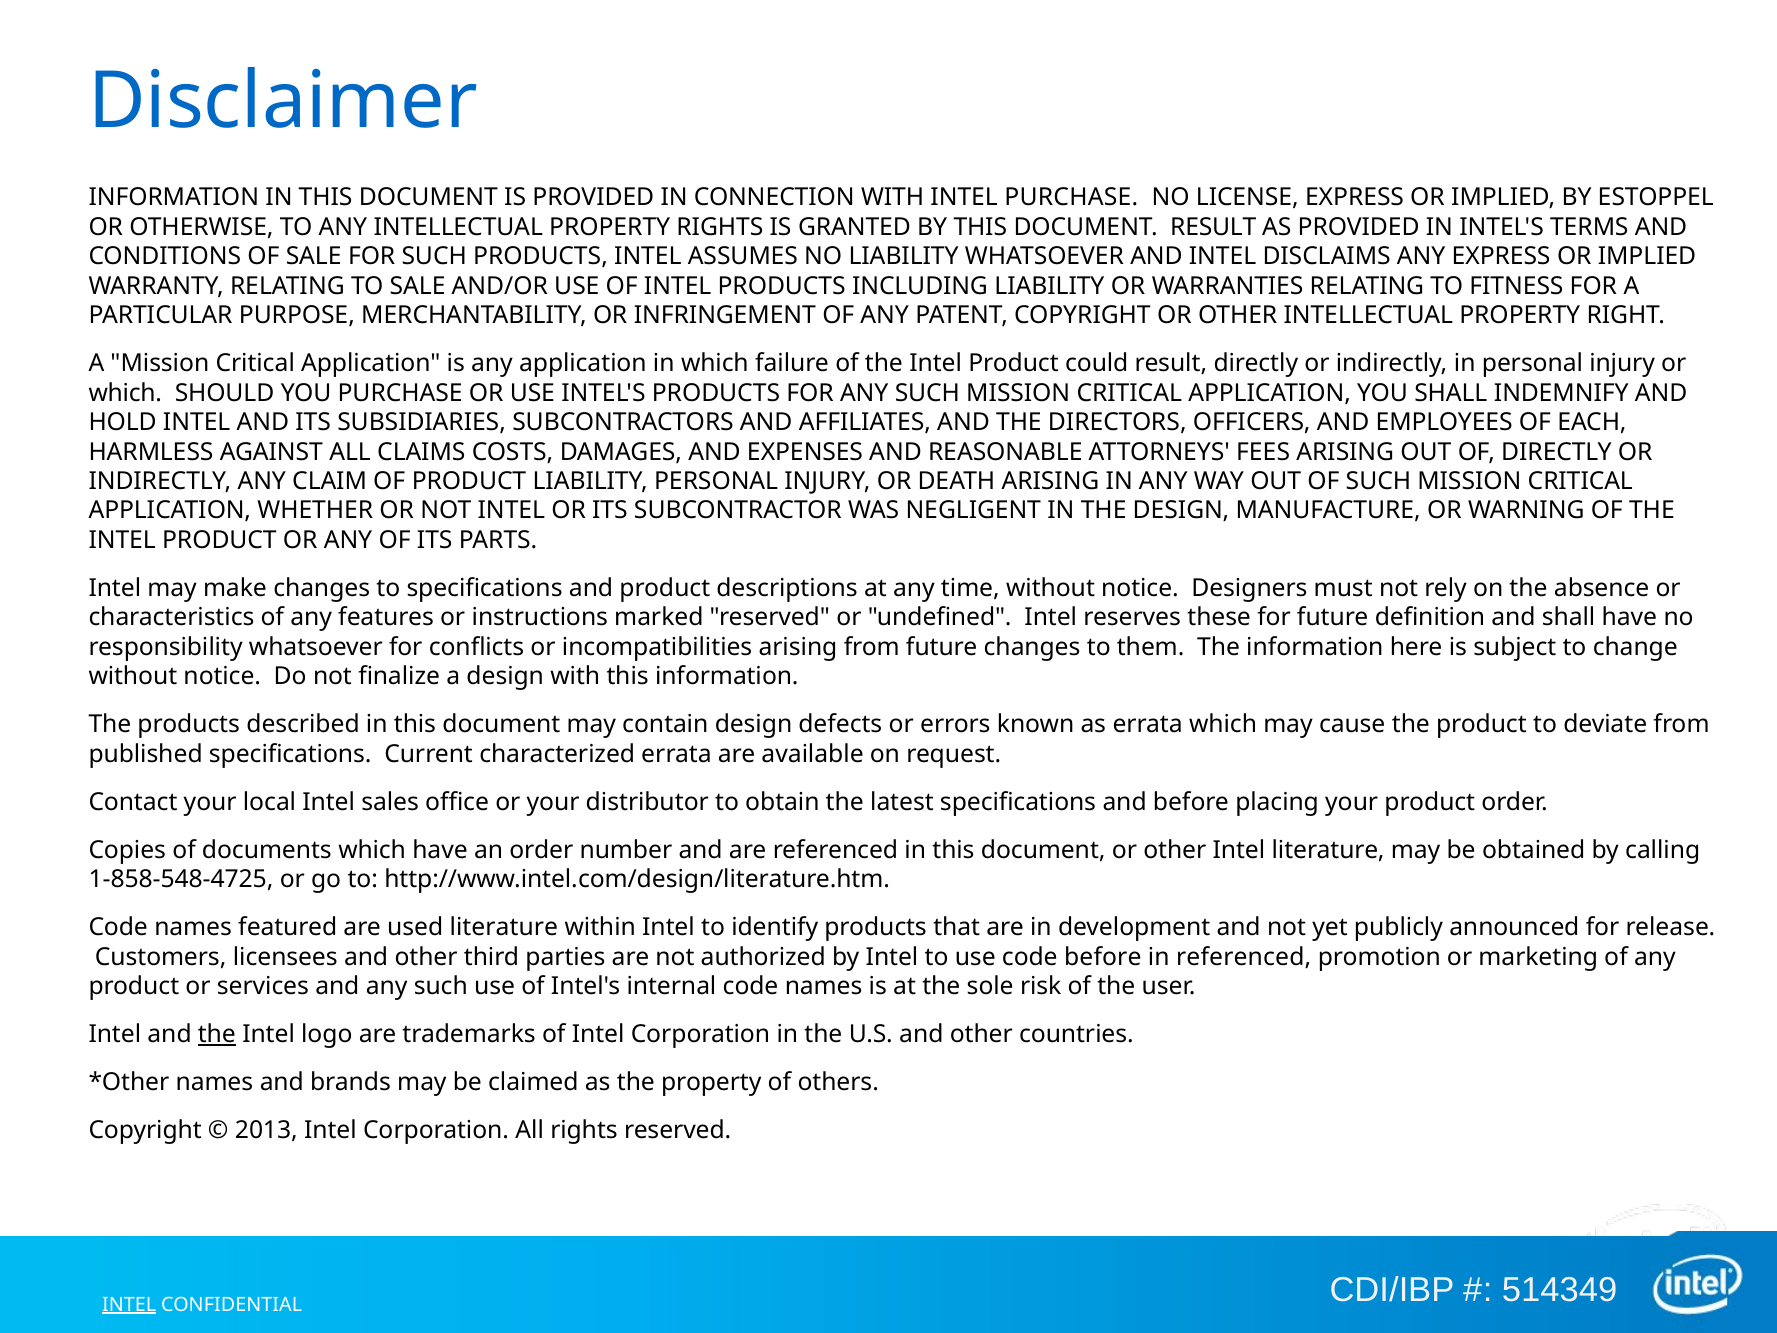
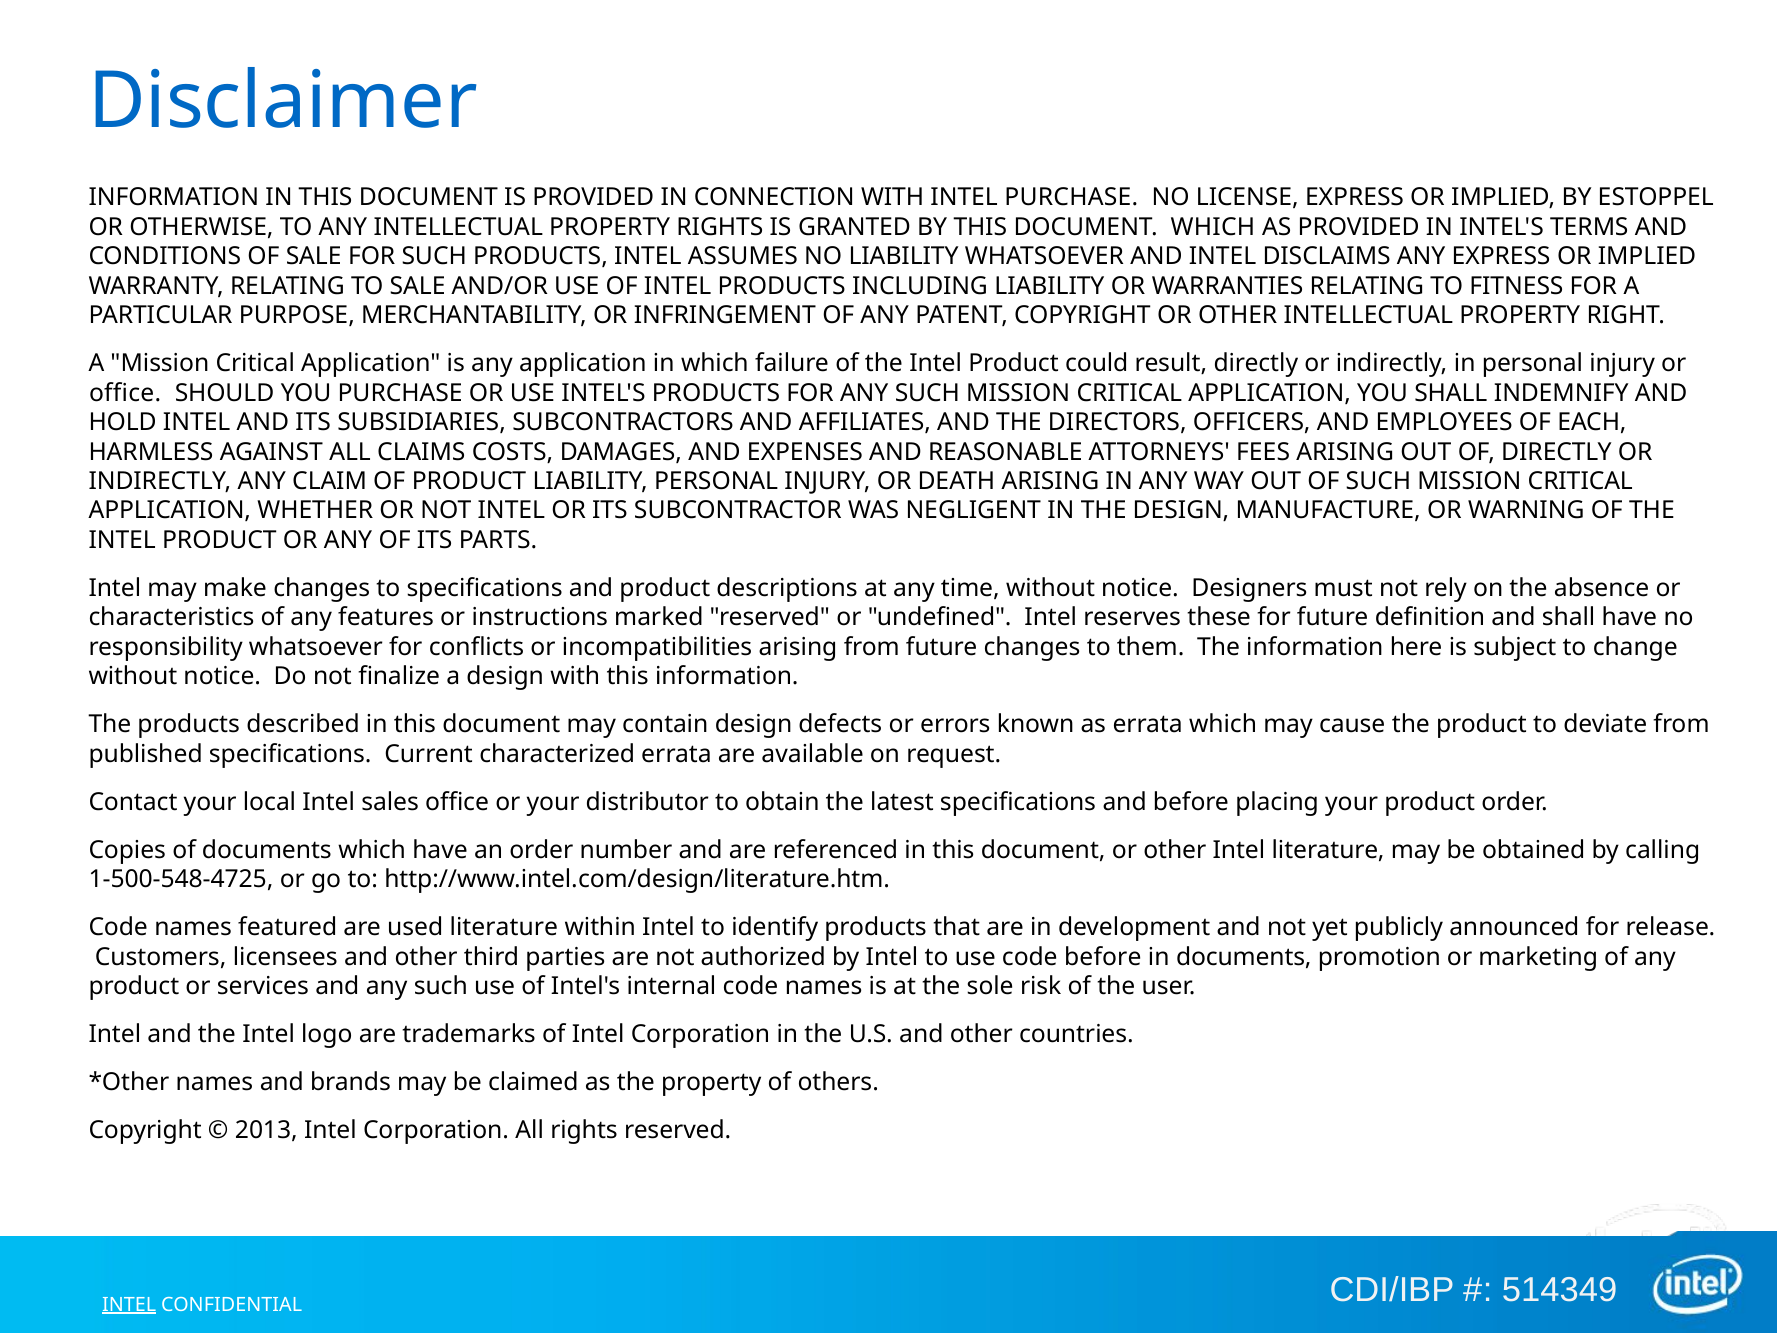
DOCUMENT RESULT: RESULT -> WHICH
which at (125, 393): which -> office
1-858-548-4725: 1-858-548-4725 -> 1-500-548-4725
in referenced: referenced -> documents
the at (217, 1034) underline: present -> none
